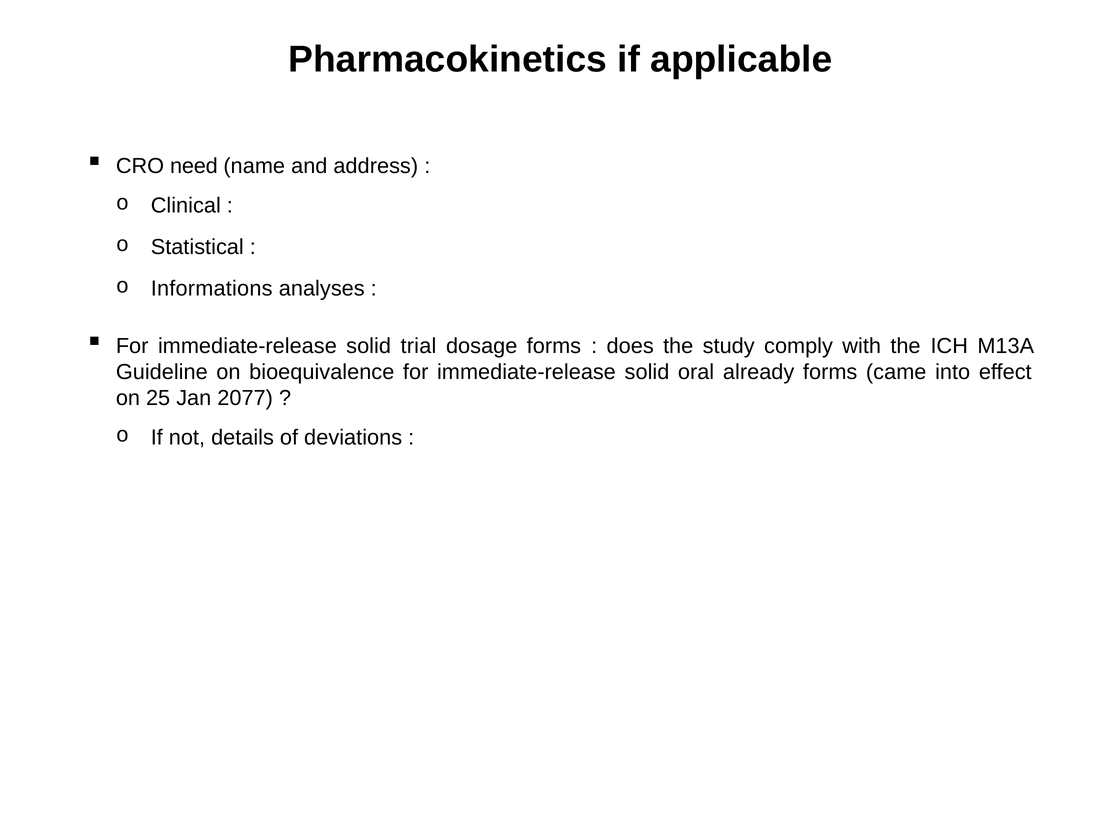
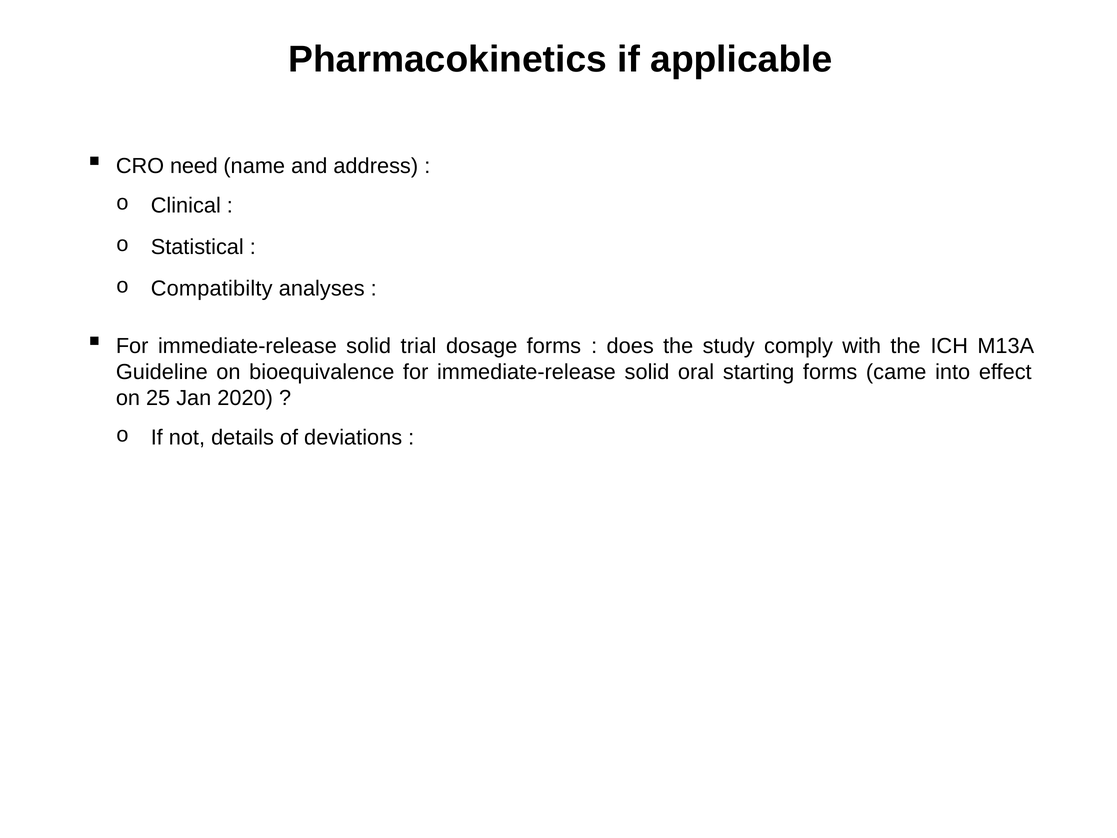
Informations: Informations -> Compatibilty
already: already -> starting
2077: 2077 -> 2020
